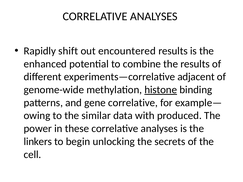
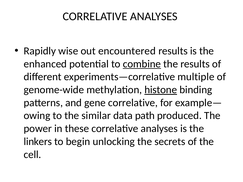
shift: shift -> wise
combine underline: none -> present
adjacent: adjacent -> multiple
with: with -> path
